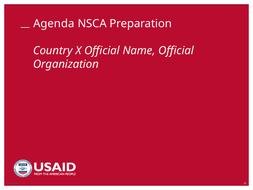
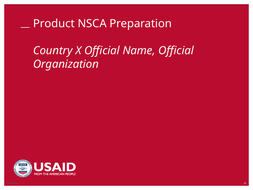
Agenda: Agenda -> Product
